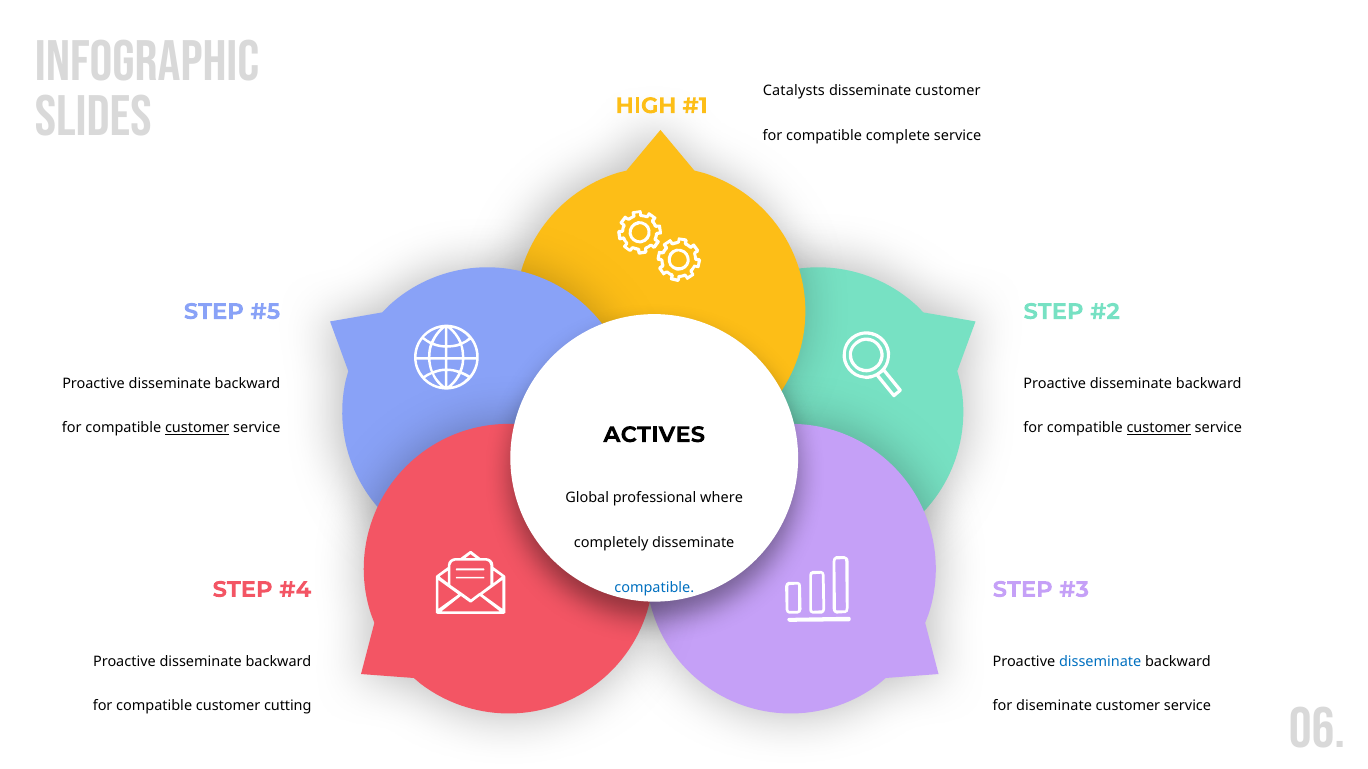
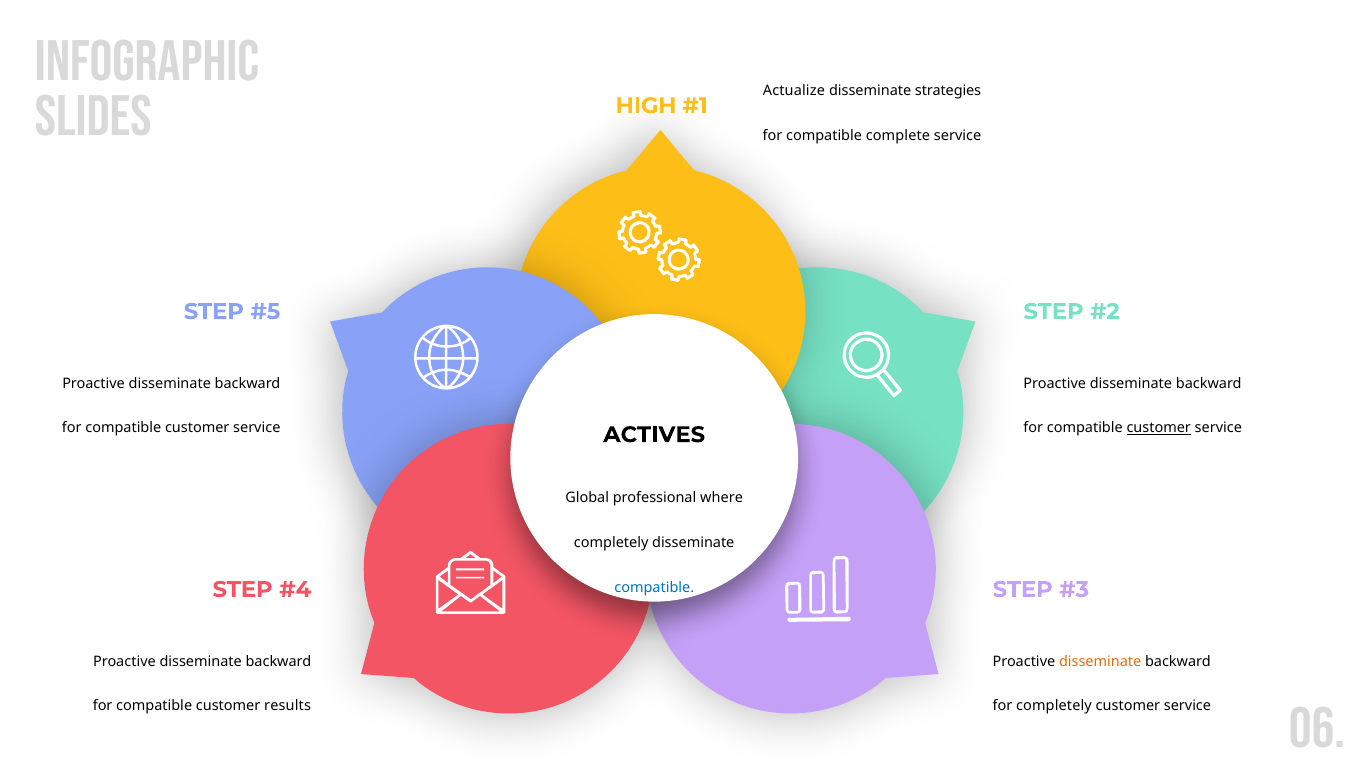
Catalysts: Catalysts -> Actualize
disseminate customer: customer -> strategies
customer at (197, 429) underline: present -> none
disseminate at (1100, 662) colour: blue -> orange
cutting: cutting -> results
for diseminate: diseminate -> completely
